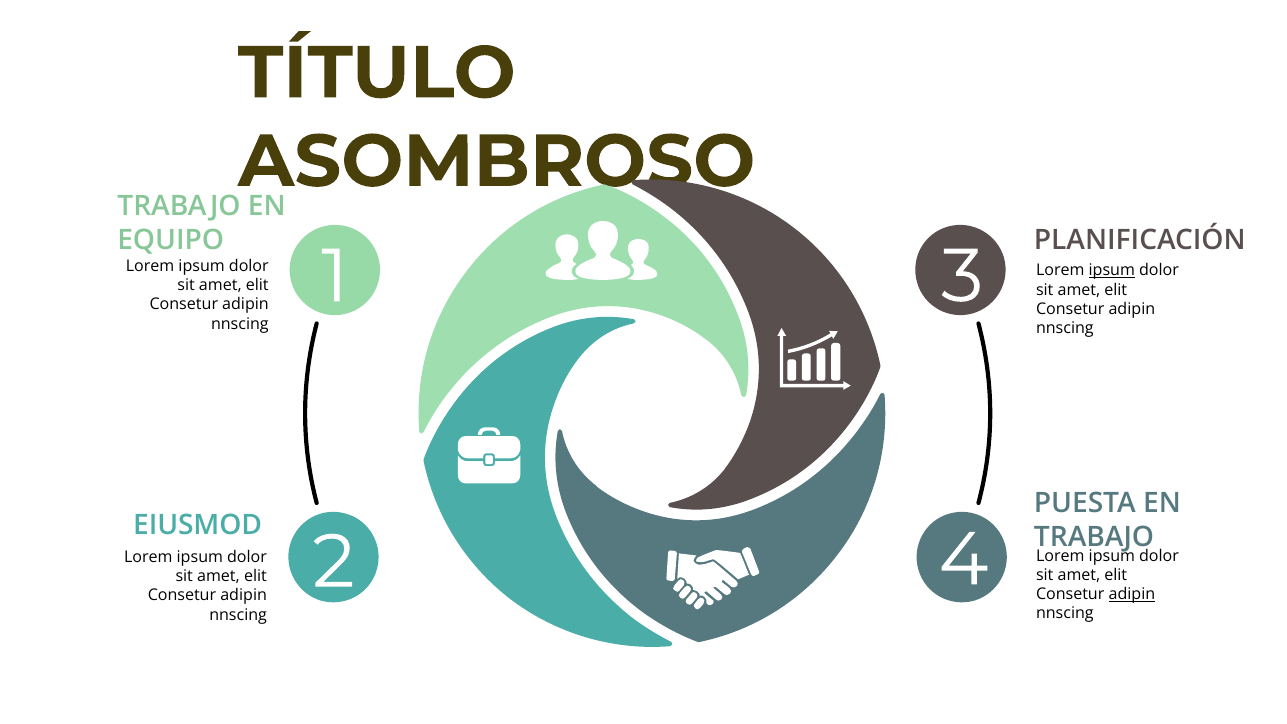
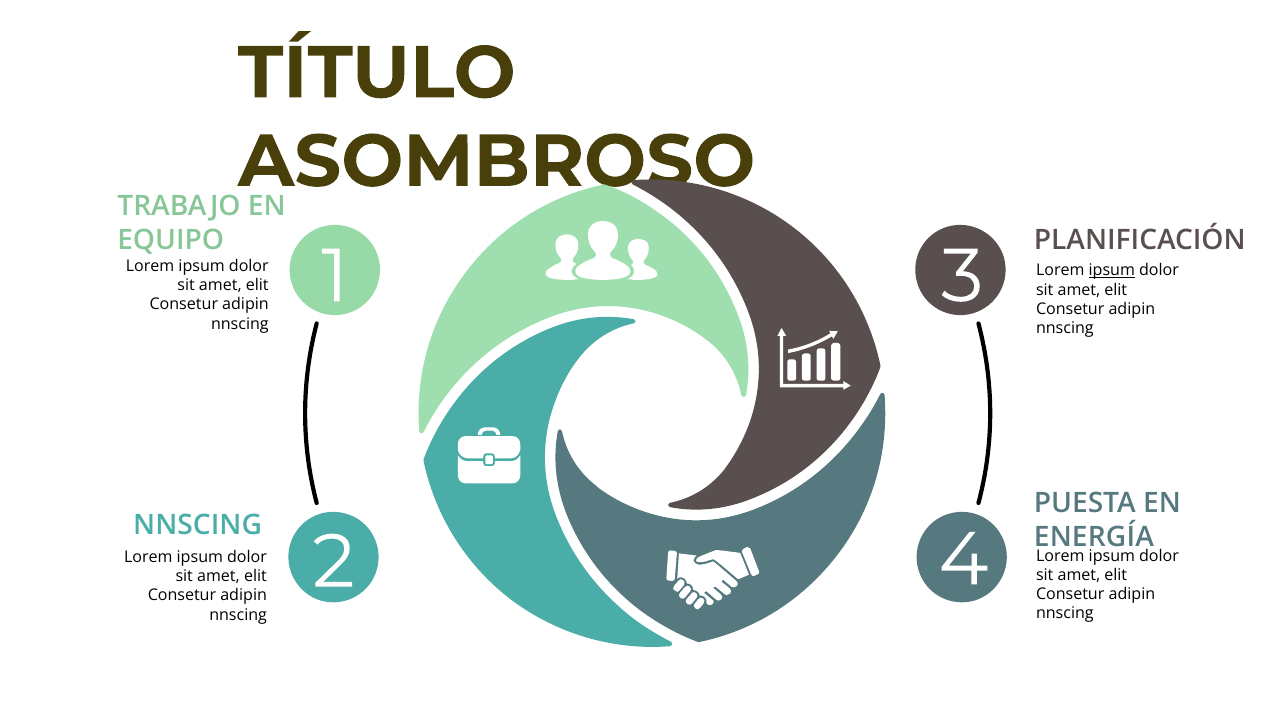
EIUSMOD at (198, 526): EIUSMOD -> NNSCING
TRABAJO at (1094, 537): TRABAJO -> ENERGÍA
adipin at (1132, 594) underline: present -> none
